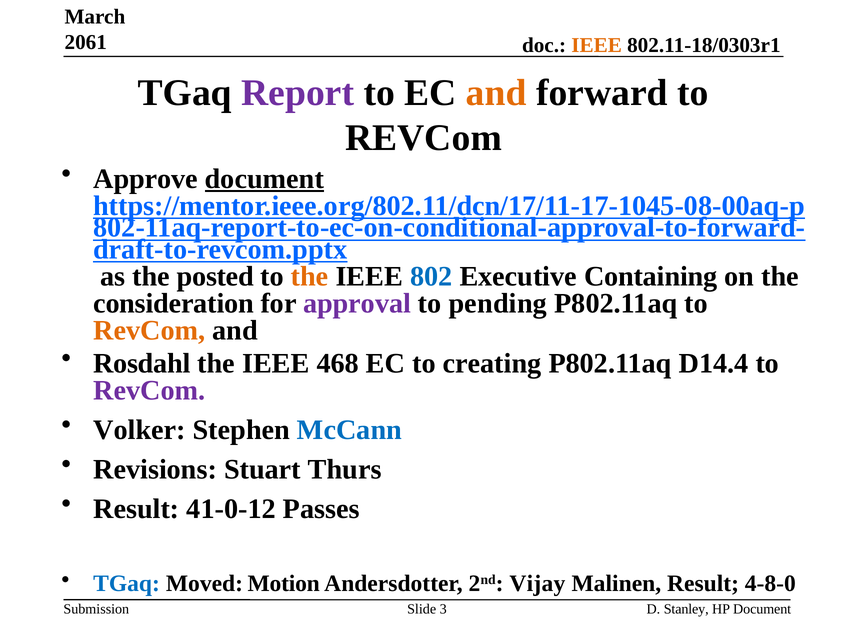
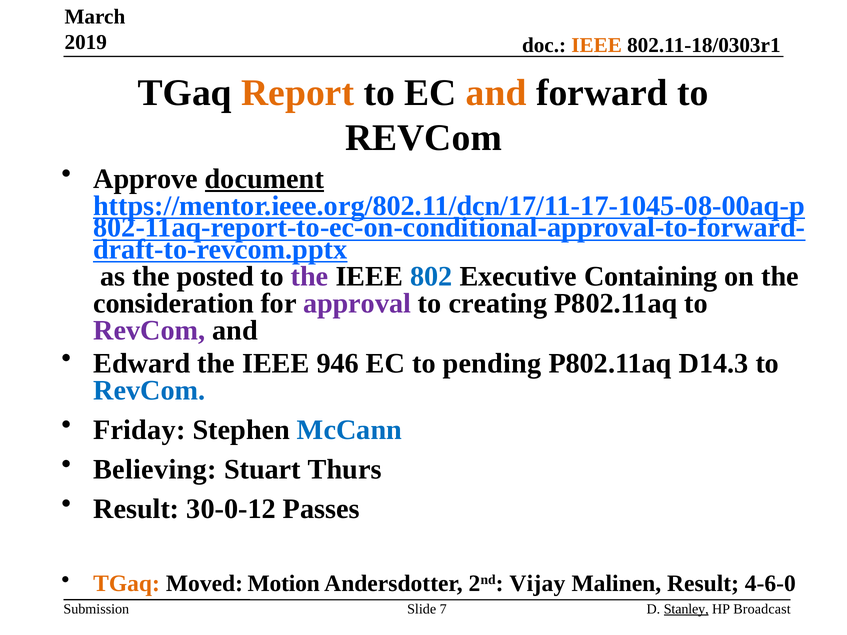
2061: 2061 -> 2019
Report colour: purple -> orange
the at (310, 277) colour: orange -> purple
pending: pending -> creating
RevCom at (149, 331) colour: orange -> purple
Rosdahl: Rosdahl -> Edward
468: 468 -> 946
creating: creating -> pending
D14.4: D14.4 -> D14.3
RevCom at (149, 391) colour: purple -> blue
Volker: Volker -> Friday
Revisions: Revisions -> Believing
41-0-12: 41-0-12 -> 30-0-12
TGaq at (127, 584) colour: blue -> orange
4-8-0: 4-8-0 -> 4-6-0
3: 3 -> 7
Stanley underline: none -> present
HP Document: Document -> Broadcast
